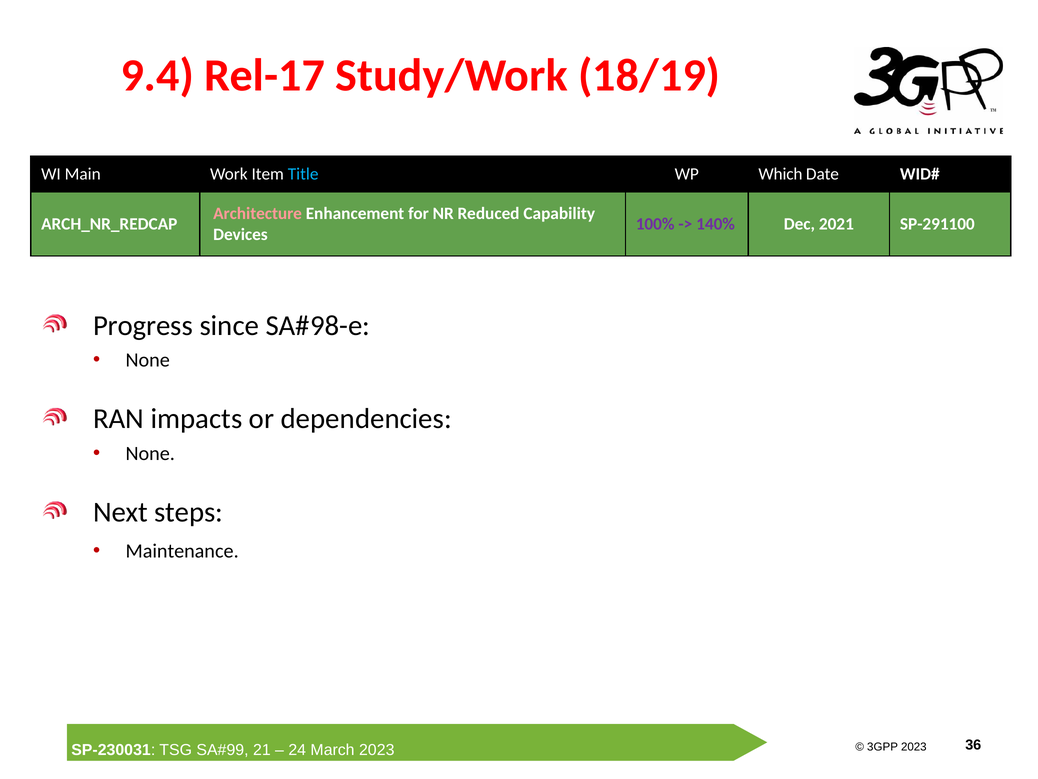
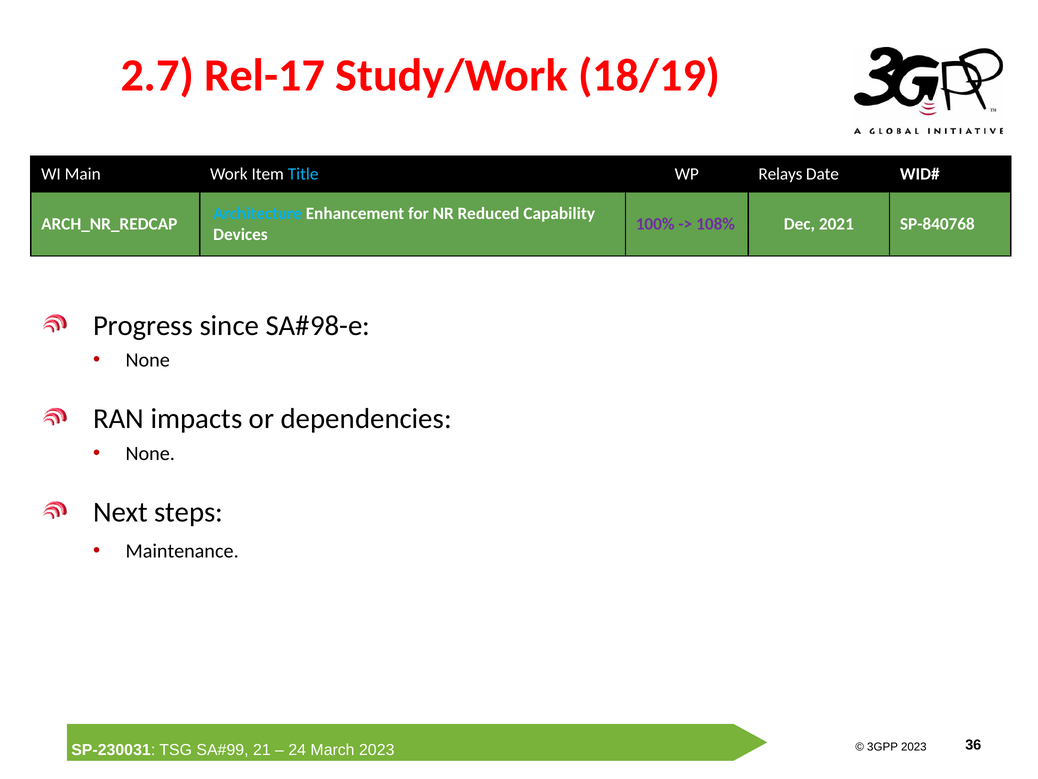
9.4: 9.4 -> 2.7
Which: Which -> Relays
Architecture colour: pink -> light blue
140%: 140% -> 108%
SP-291100: SP-291100 -> SP-840768
